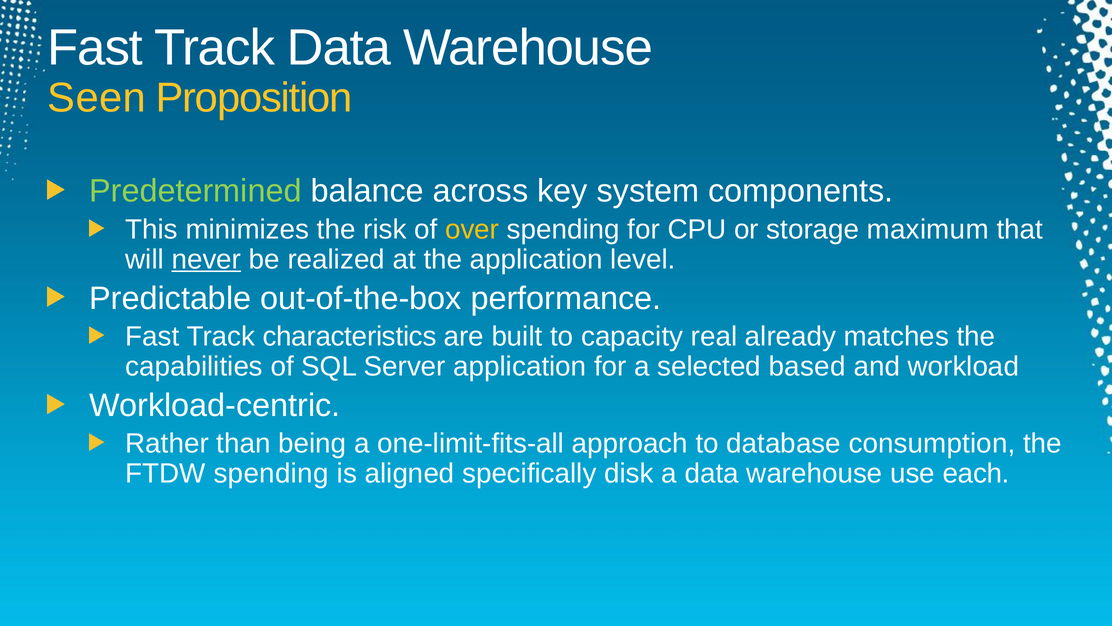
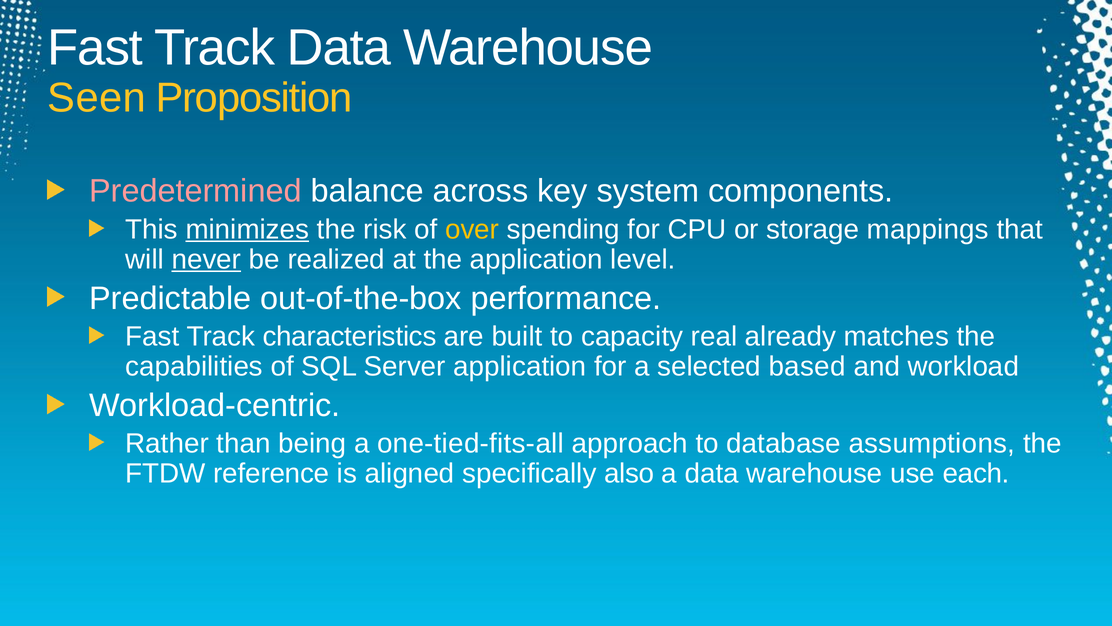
Predetermined colour: light green -> pink
minimizes underline: none -> present
maximum: maximum -> mappings
one-limit-fits-all: one-limit-fits-all -> one-tied-fits-all
consumption: consumption -> assumptions
FTDW spending: spending -> reference
disk: disk -> also
